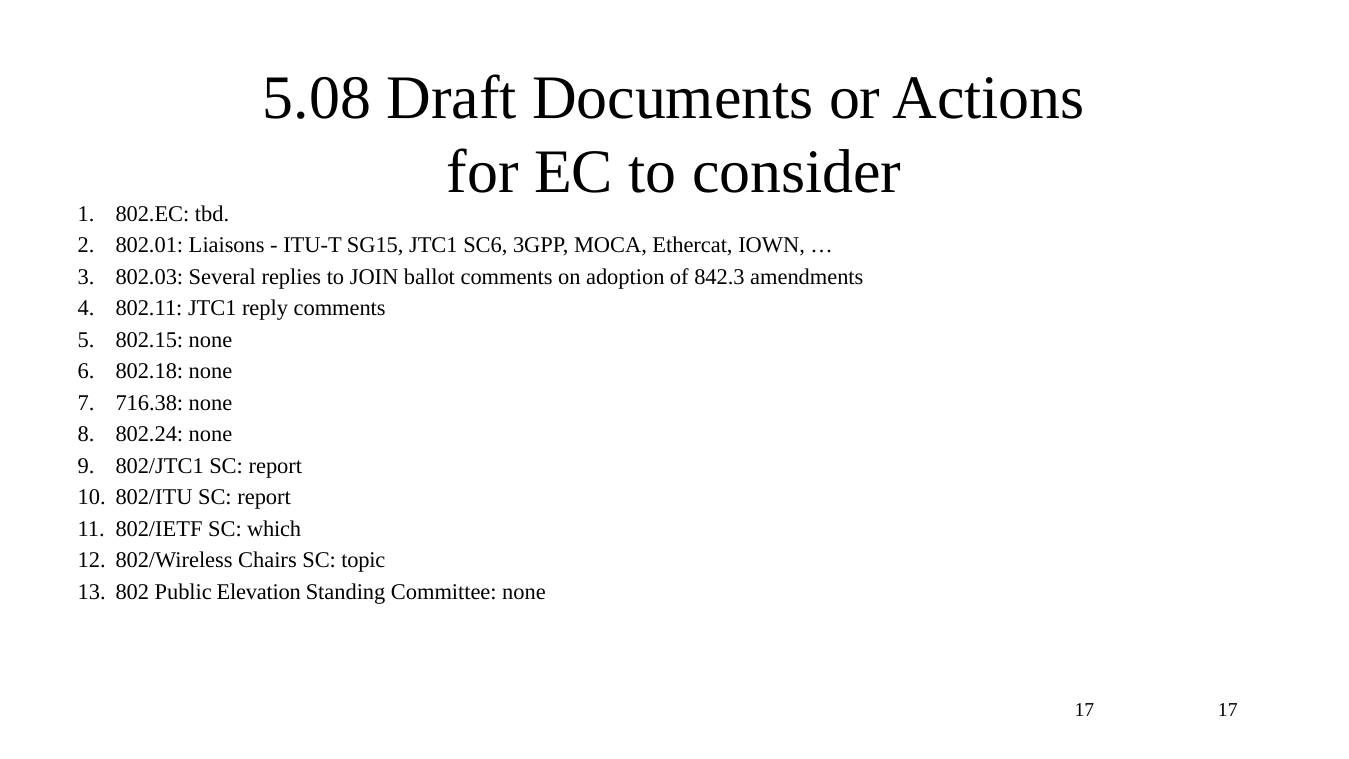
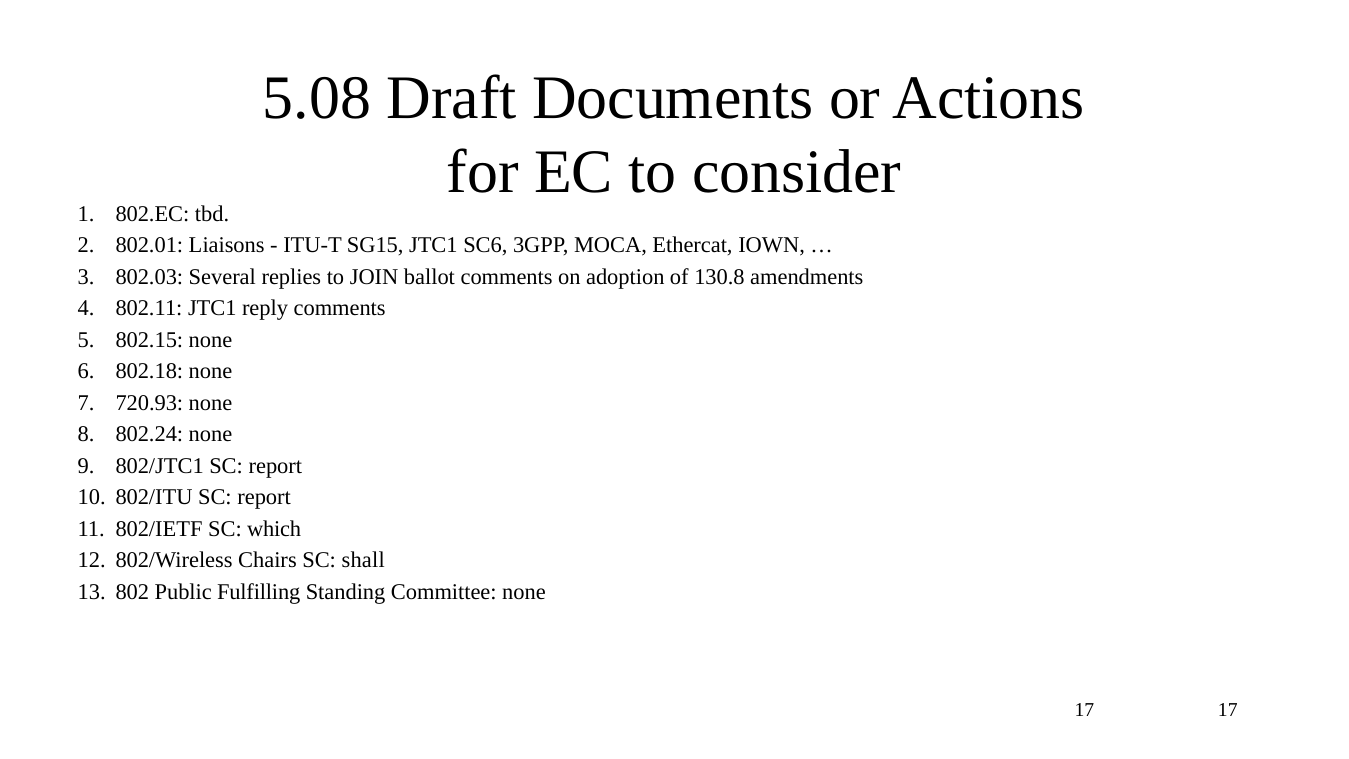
842.3: 842.3 -> 130.8
716.38: 716.38 -> 720.93
topic: topic -> shall
Elevation: Elevation -> Fulfilling
